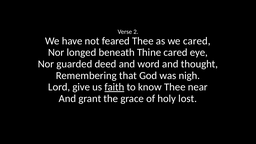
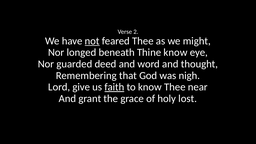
not underline: none -> present
we cared: cared -> might
Thine cared: cared -> know
